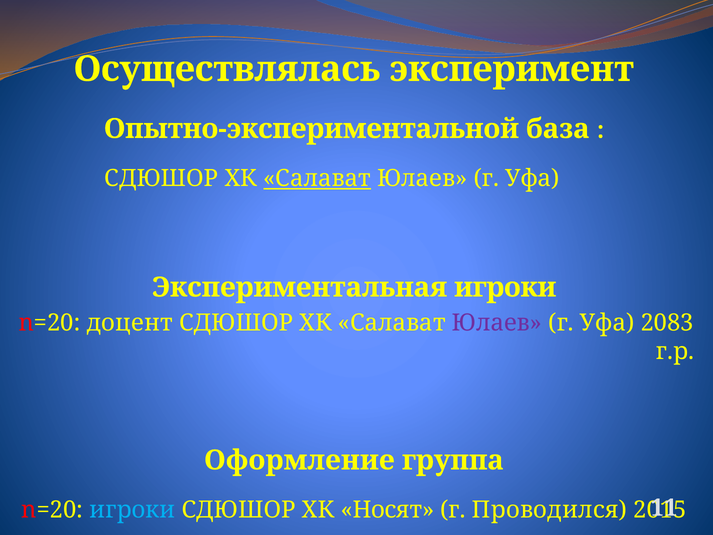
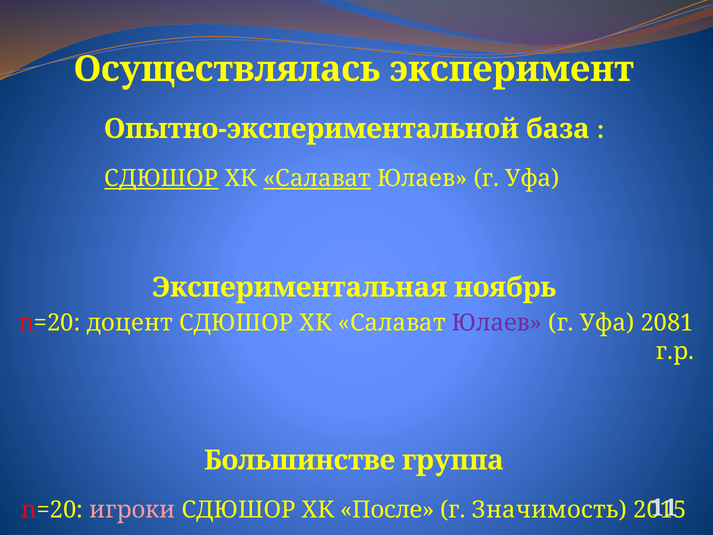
СДЮШОР at (161, 178) underline: none -> present
Экспериментальная игроки: игроки -> ноябрь
2083: 2083 -> 2081
Оформление: Оформление -> Большинстве
игроки at (132, 510) colour: light blue -> pink
Носят: Носят -> После
Проводился: Проводился -> Значимость
